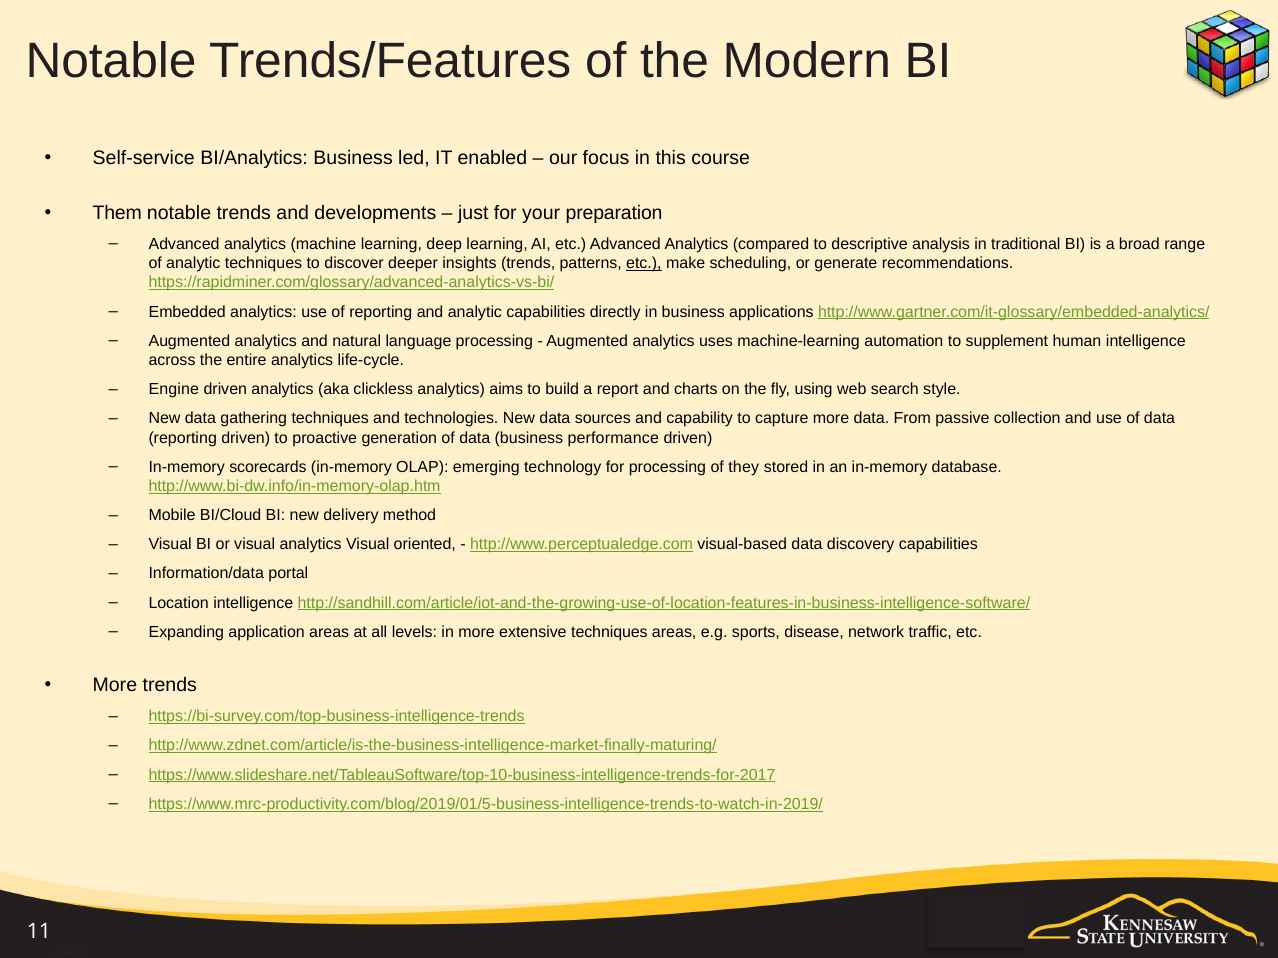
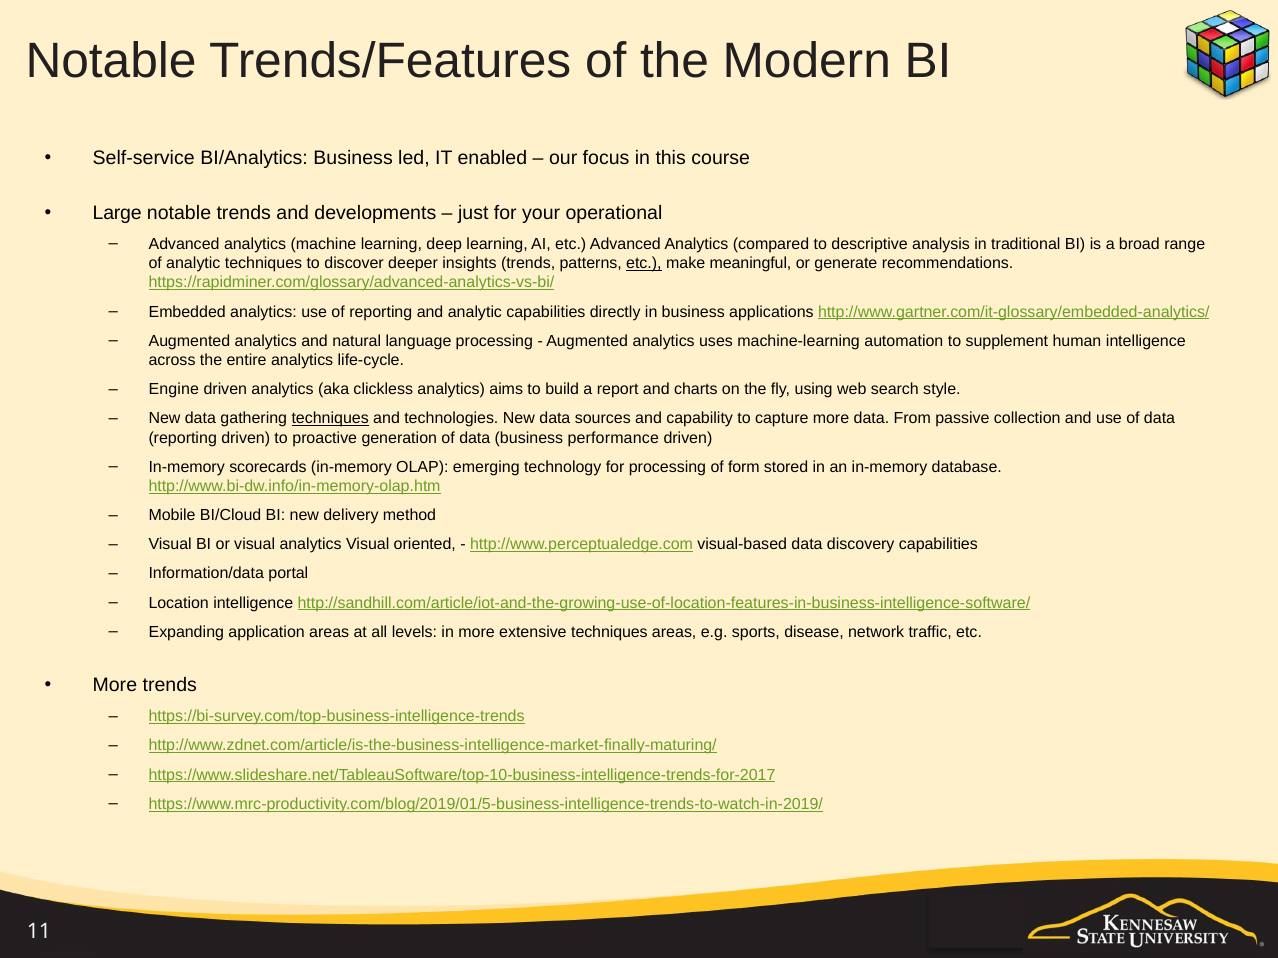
Them: Them -> Large
preparation: preparation -> operational
scheduling: scheduling -> meaningful
techniques at (330, 419) underline: none -> present
they: they -> form
